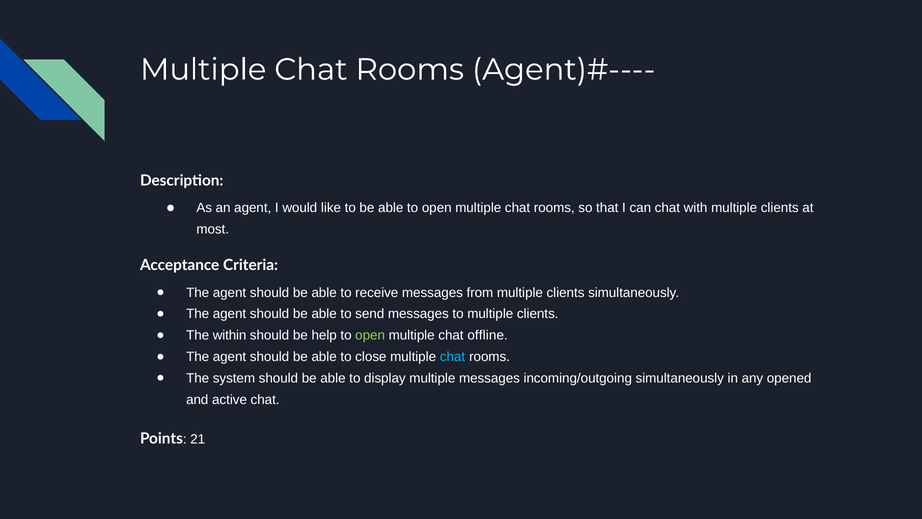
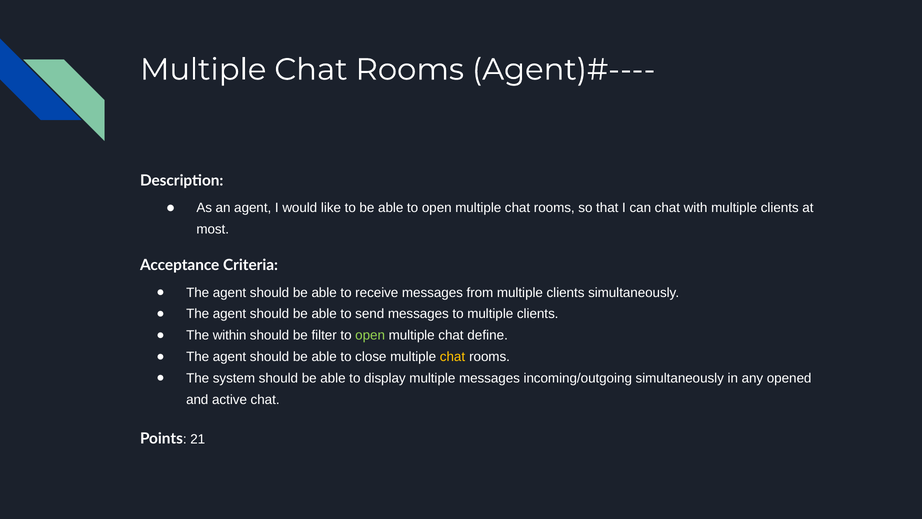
help: help -> filter
offline: offline -> define
chat at (452, 357) colour: light blue -> yellow
